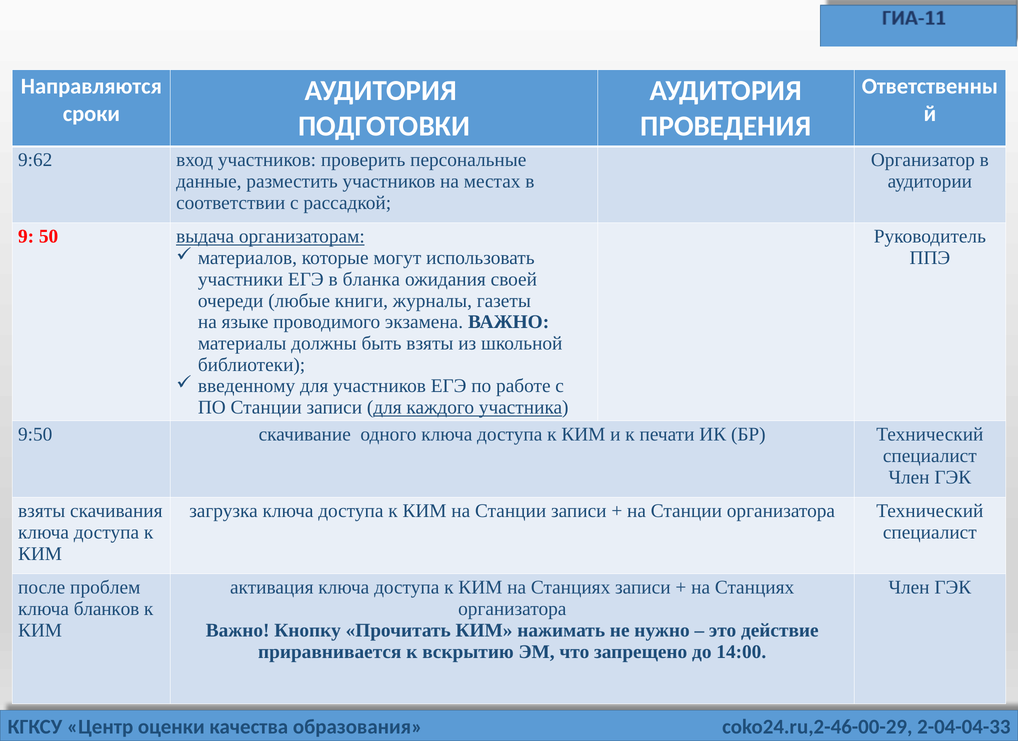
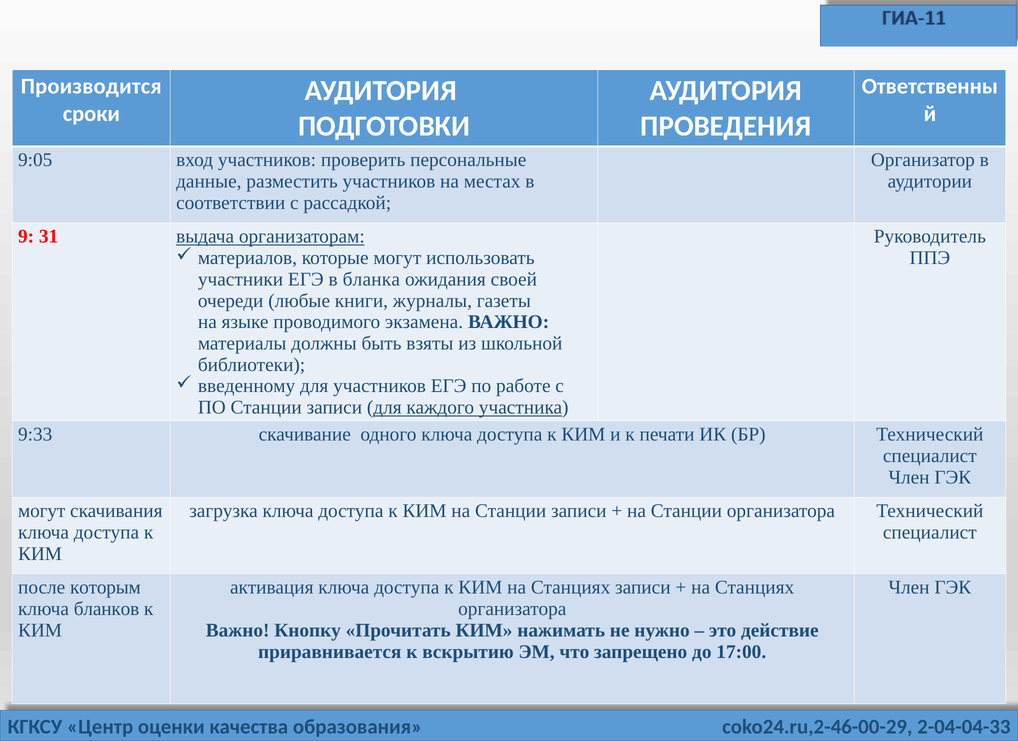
Направляются: Направляются -> Производится
9:62: 9:62 -> 9:05
50: 50 -> 31
9:50: 9:50 -> 9:33
взяты at (42, 511): взяты -> могут
проблем: проблем -> которым
14:00: 14:00 -> 17:00
